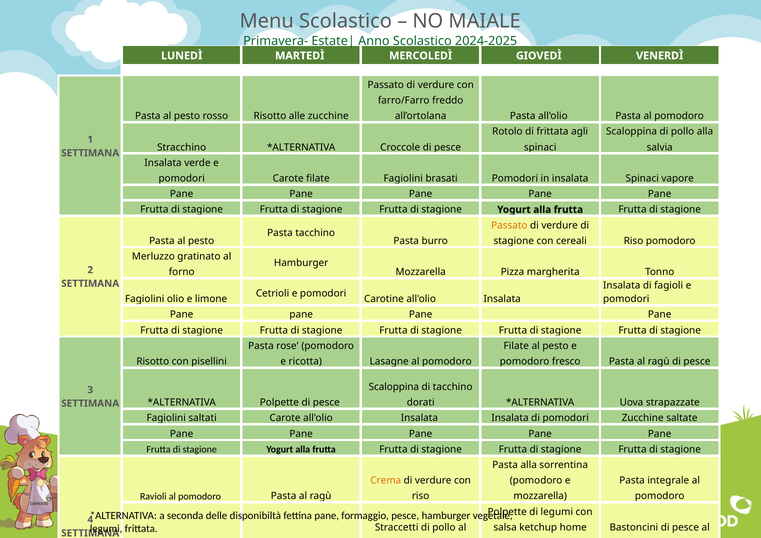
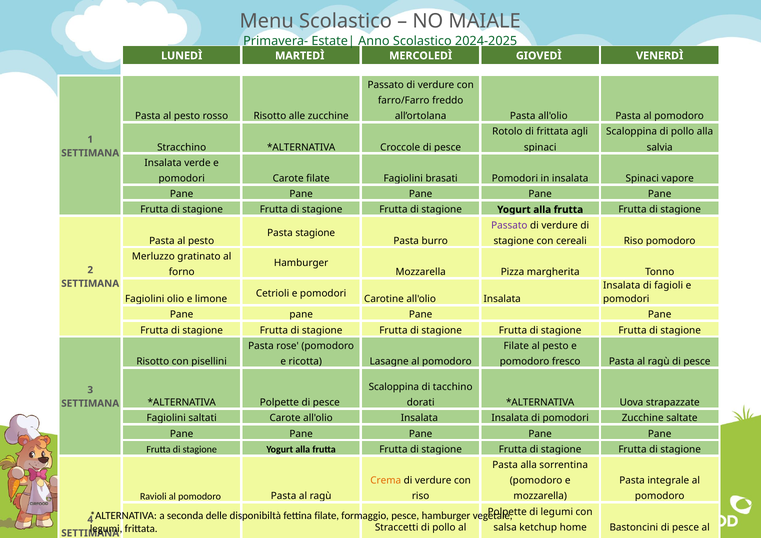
Passato at (509, 225) colour: orange -> purple
Pasta tacchino: tacchino -> stagione
fettina pane: pane -> filate
